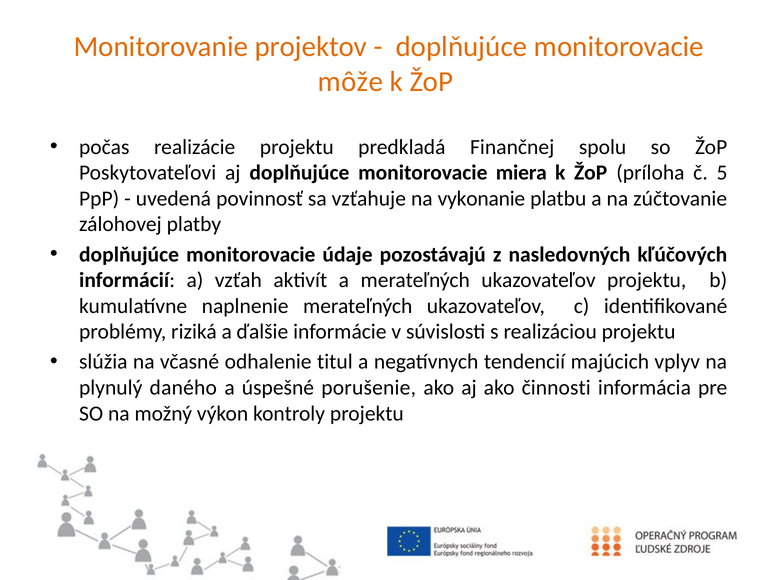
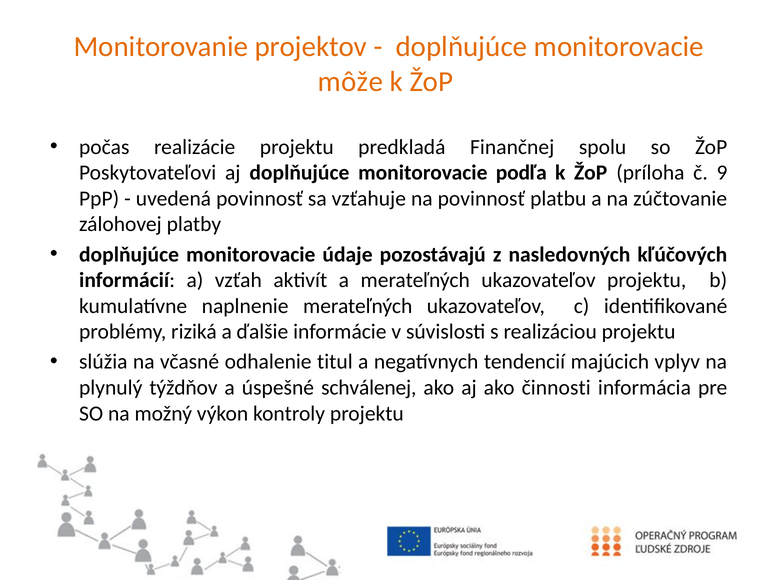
miera: miera -> podľa
5: 5 -> 9
na vykonanie: vykonanie -> povinnosť
daného: daného -> týždňov
porušenie: porušenie -> schválenej
